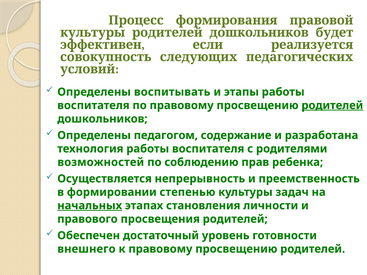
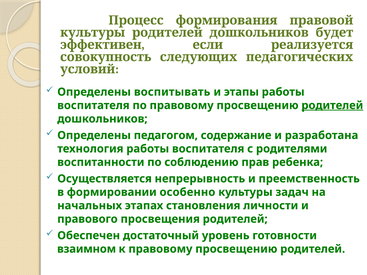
возможностей: возможностей -> воспитанности
степенью: степенью -> особенно
начальных underline: present -> none
внешнего: внешнего -> взаимном
